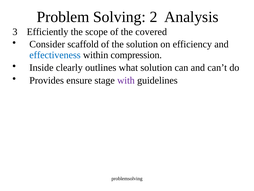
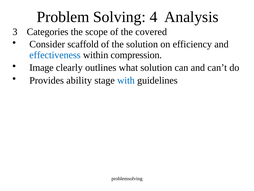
2: 2 -> 4
Efficiently: Efficiently -> Categories
Inside: Inside -> Image
ensure: ensure -> ability
with colour: purple -> blue
